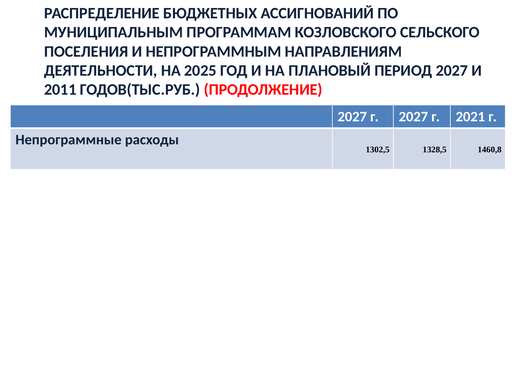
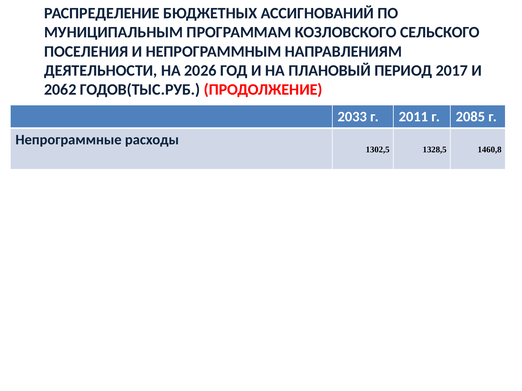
2025: 2025 -> 2026
ПЕРИОД 2027: 2027 -> 2017
2011: 2011 -> 2062
2027 at (352, 117): 2027 -> 2033
г 2027: 2027 -> 2011
2021: 2021 -> 2085
